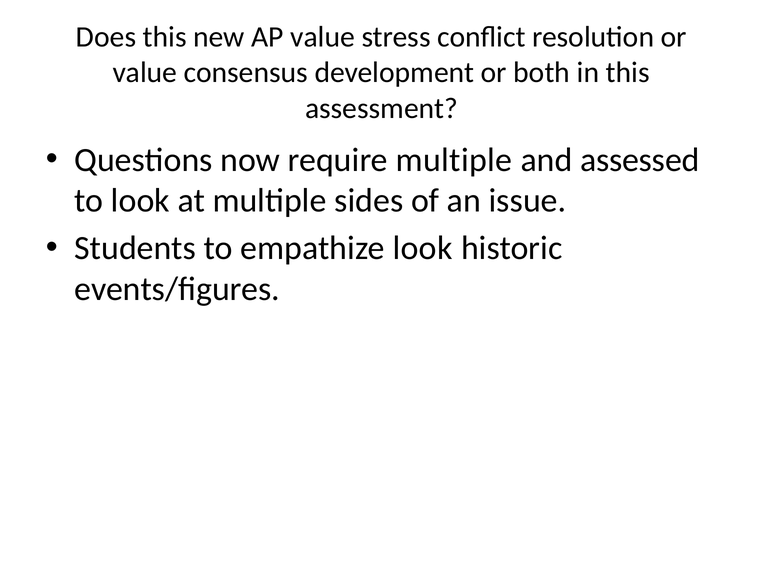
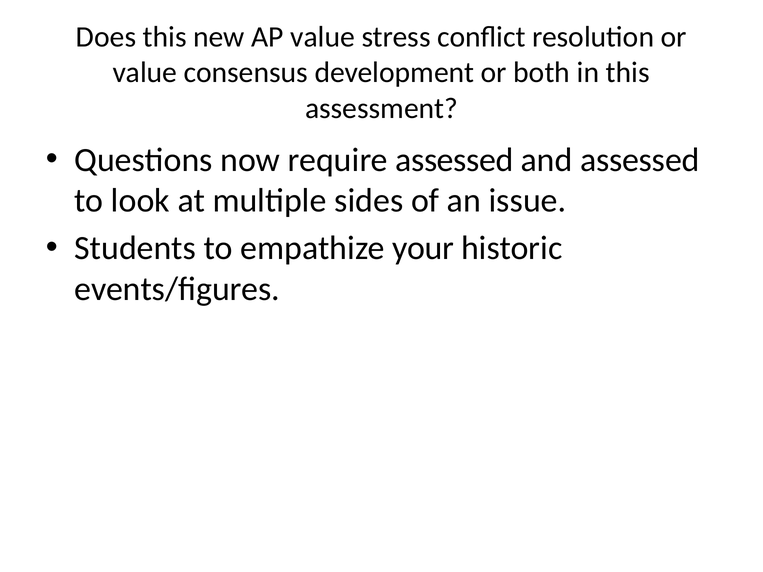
require multiple: multiple -> assessed
empathize look: look -> your
